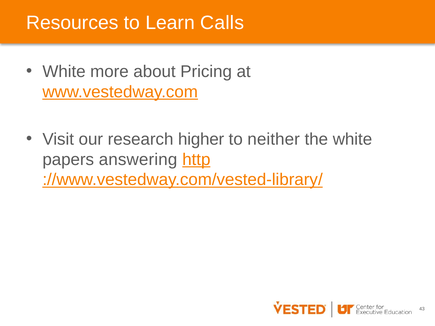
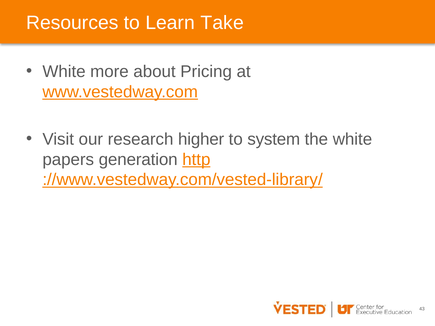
Calls: Calls -> Take
neither: neither -> system
answering: answering -> generation
